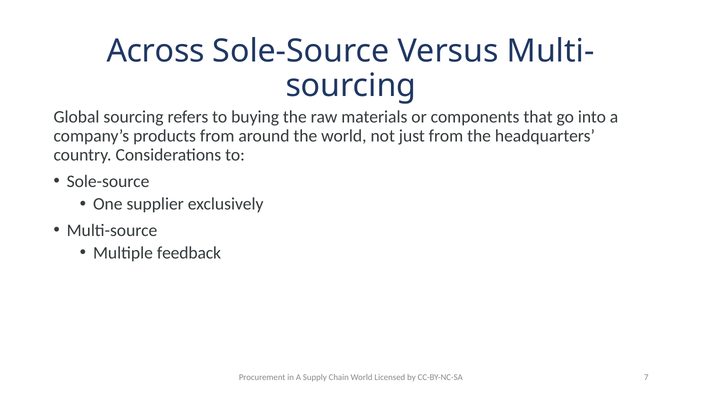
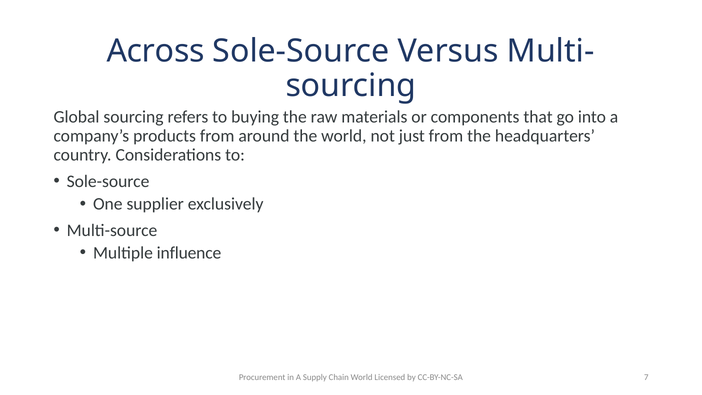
feedback: feedback -> influence
